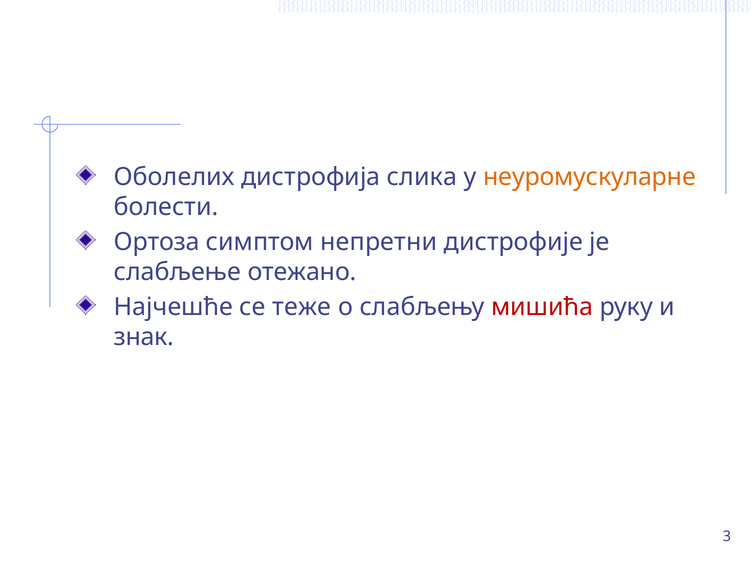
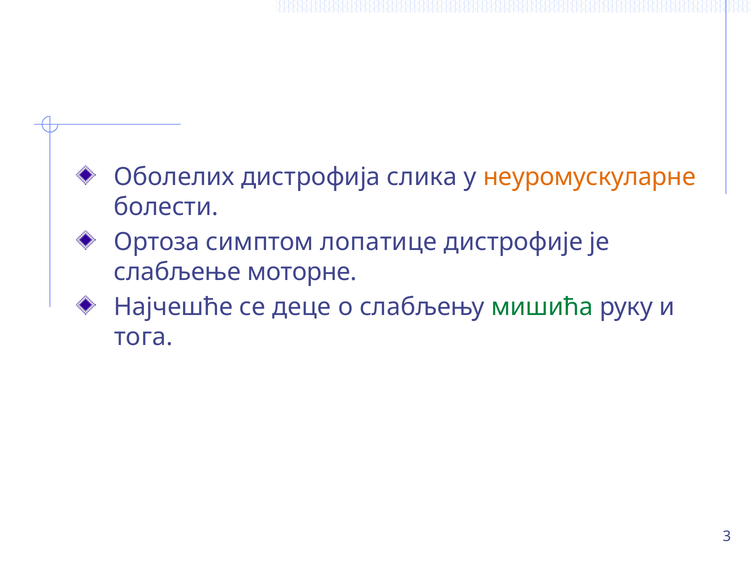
непретни: непретни -> лопатице
отежано: отежано -> моторне
теже: теже -> деце
мишића colour: red -> green
знак: знак -> тога
